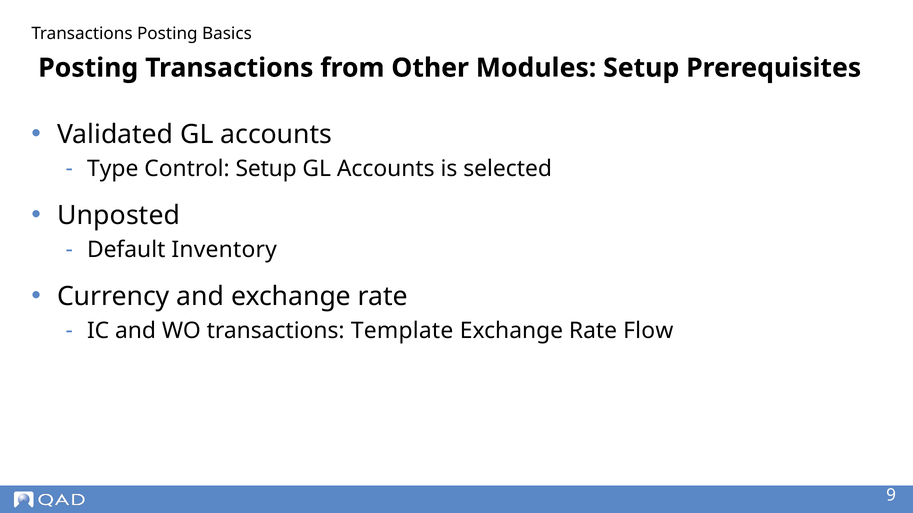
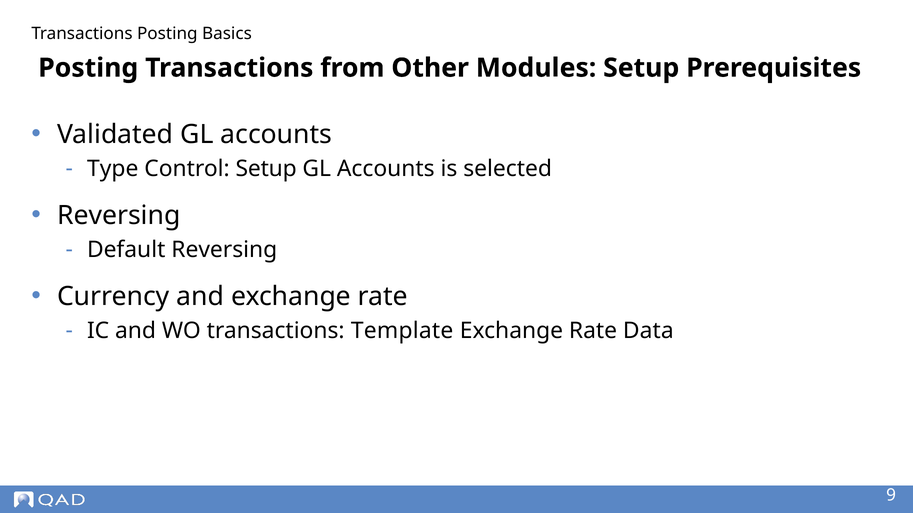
Unposted at (119, 216): Unposted -> Reversing
Default Inventory: Inventory -> Reversing
Flow: Flow -> Data
